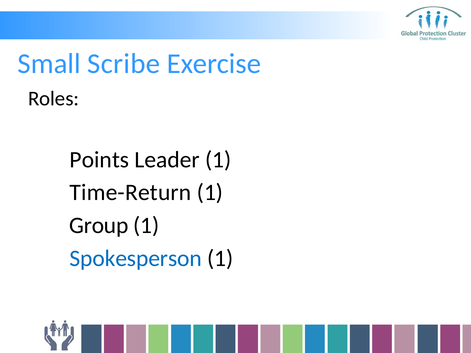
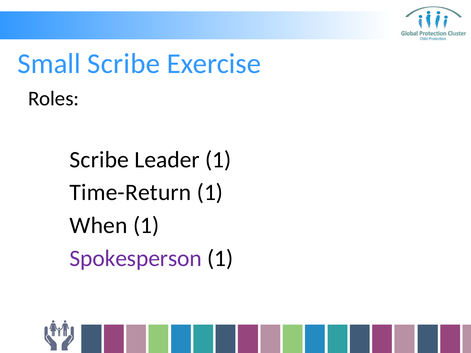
Points at (99, 160): Points -> Scribe
Group: Group -> When
Spokesperson colour: blue -> purple
